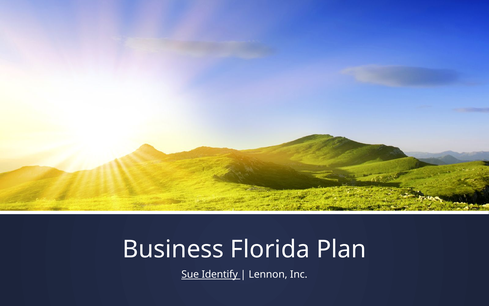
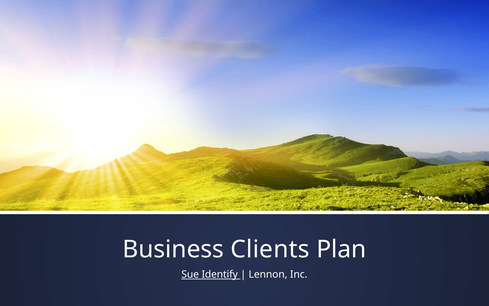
Florida: Florida -> Clients
